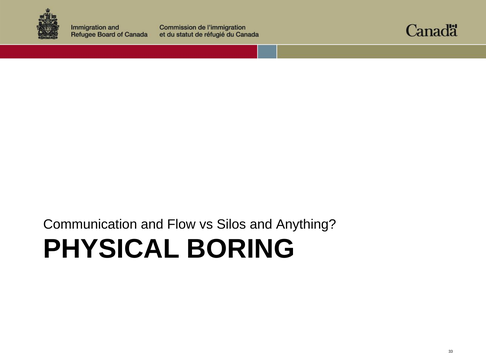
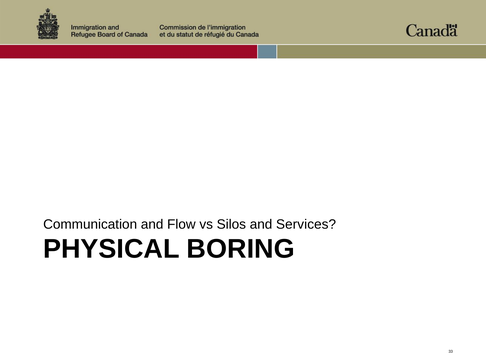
Anything: Anything -> Services
